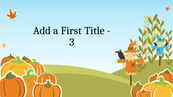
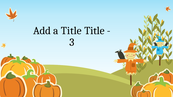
a First: First -> Title
